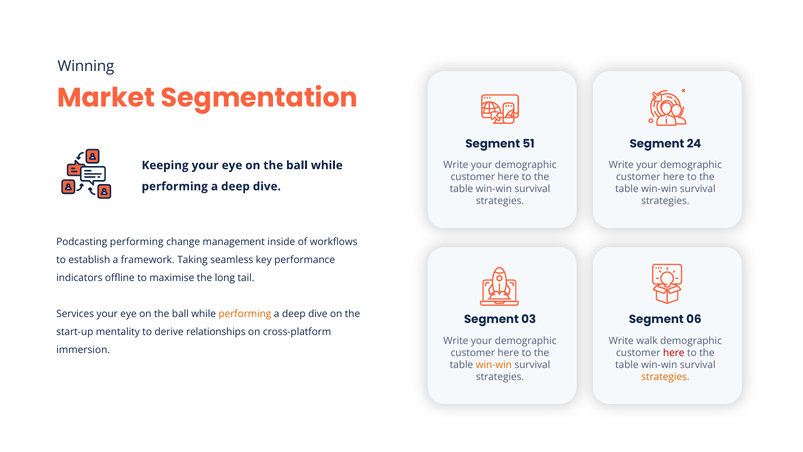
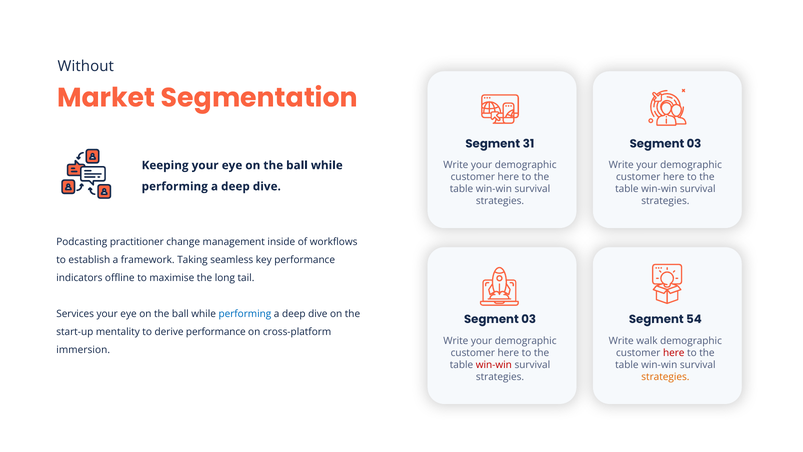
Winning: Winning -> Without
51: 51 -> 31
24 at (694, 144): 24 -> 03
Podcasting performing: performing -> practitioner
performing at (245, 314) colour: orange -> blue
06: 06 -> 54
derive relationships: relationships -> performance
win-win at (494, 365) colour: orange -> red
